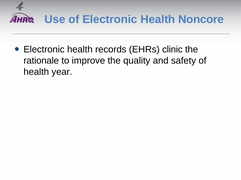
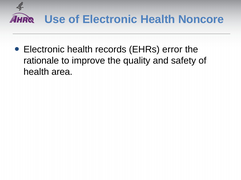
clinic: clinic -> error
year: year -> area
